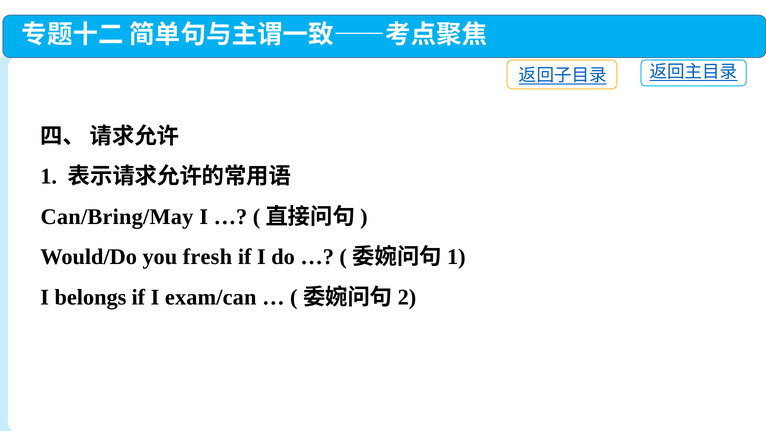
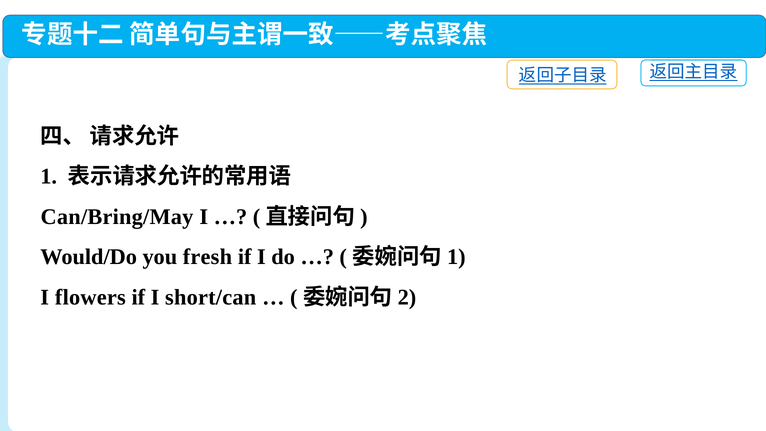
belongs: belongs -> flowers
exam/can: exam/can -> short/can
